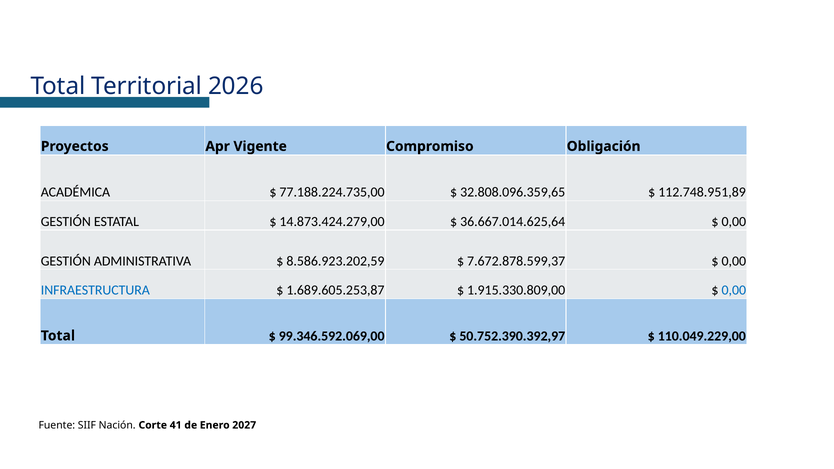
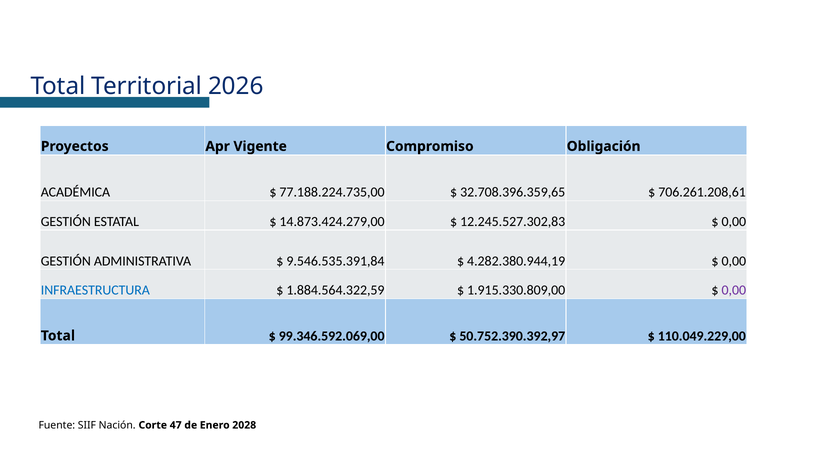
32.808.096.359,65: 32.808.096.359,65 -> 32.708.396.359,65
112.748.951,89: 112.748.951,89 -> 706.261.208,61
36.667.014.625,64: 36.667.014.625,64 -> 12.245.527.302,83
8.586.923.202,59: 8.586.923.202,59 -> 9.546.535.391,84
7.672.878.599,37: 7.672.878.599,37 -> 4.282.380.944,19
1.689.605.253,87: 1.689.605.253,87 -> 1.884.564.322,59
0,00 at (734, 290) colour: blue -> purple
41: 41 -> 47
2027: 2027 -> 2028
